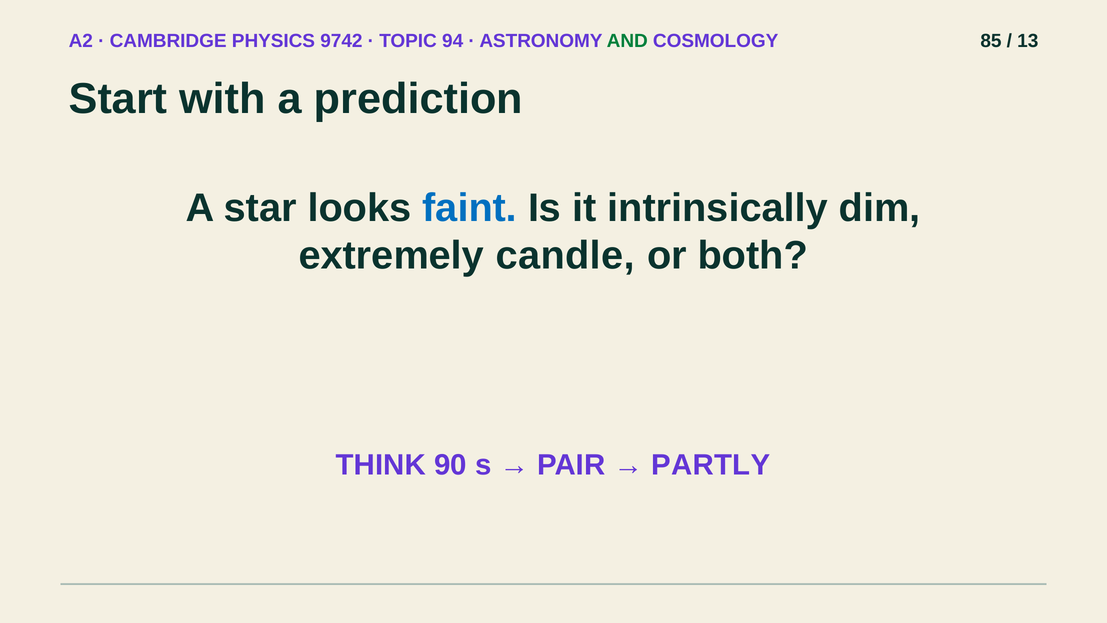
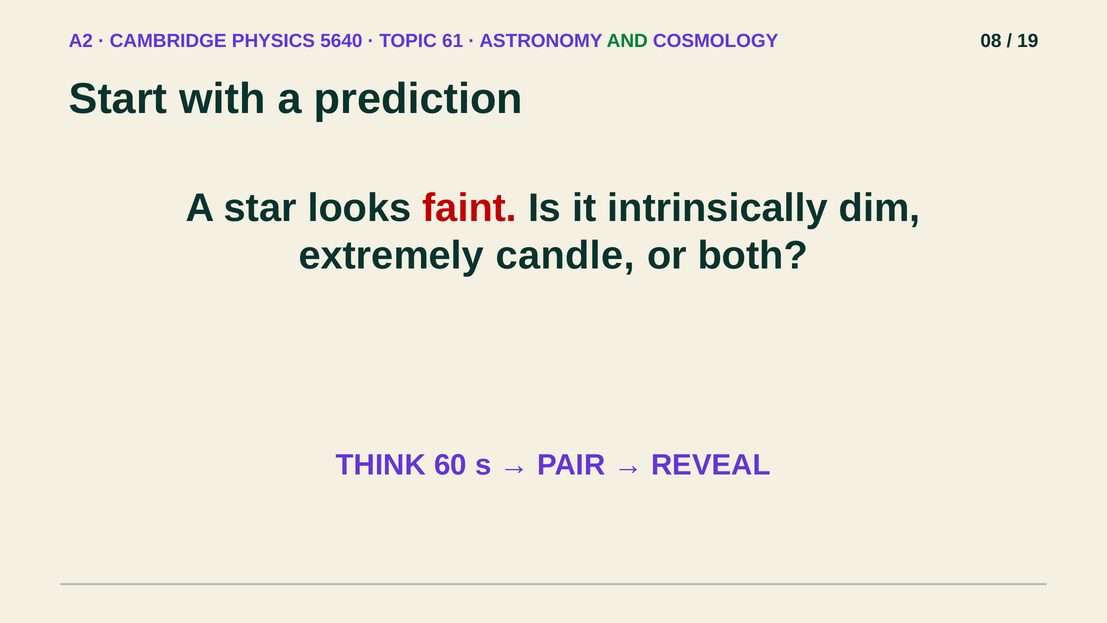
9742: 9742 -> 5640
94: 94 -> 61
85: 85 -> 08
13: 13 -> 19
faint colour: blue -> red
90: 90 -> 60
PARTLY: PARTLY -> REVEAL
